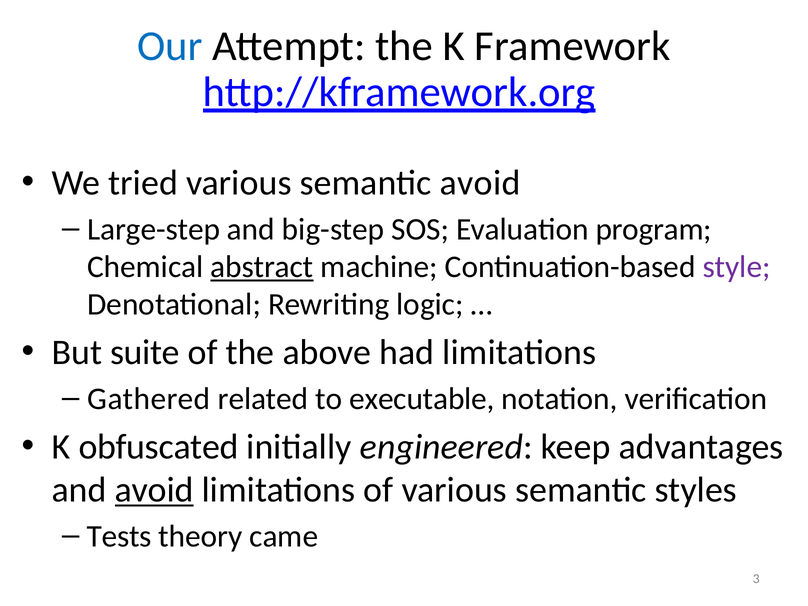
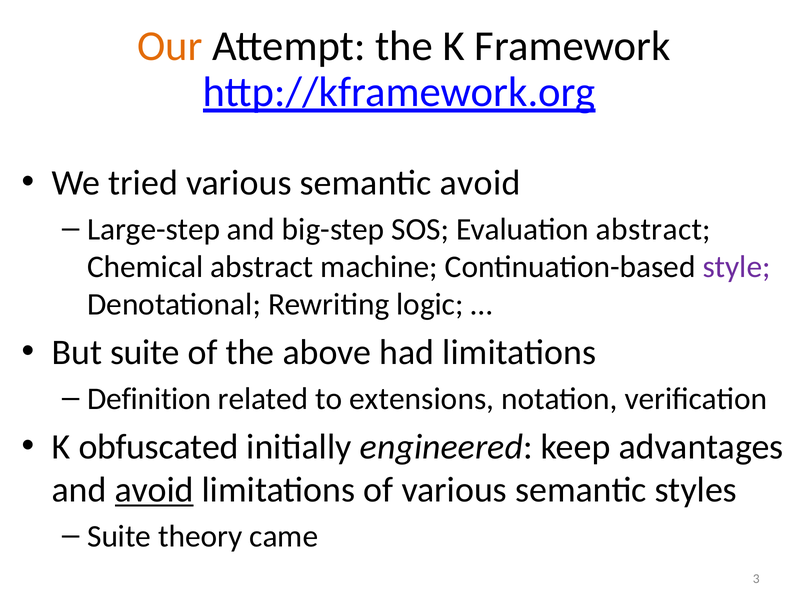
Our colour: blue -> orange
Evaluation program: program -> abstract
abstract at (262, 267) underline: present -> none
Gathered: Gathered -> Definition
executable: executable -> extensions
Tests at (119, 536): Tests -> Suite
